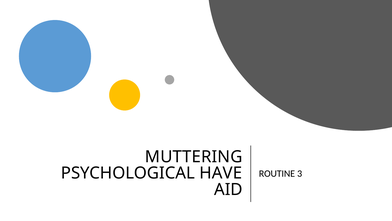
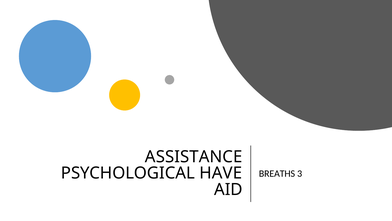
MUTTERING: MUTTERING -> ASSISTANCE
ROUTINE: ROUTINE -> BREATHS
